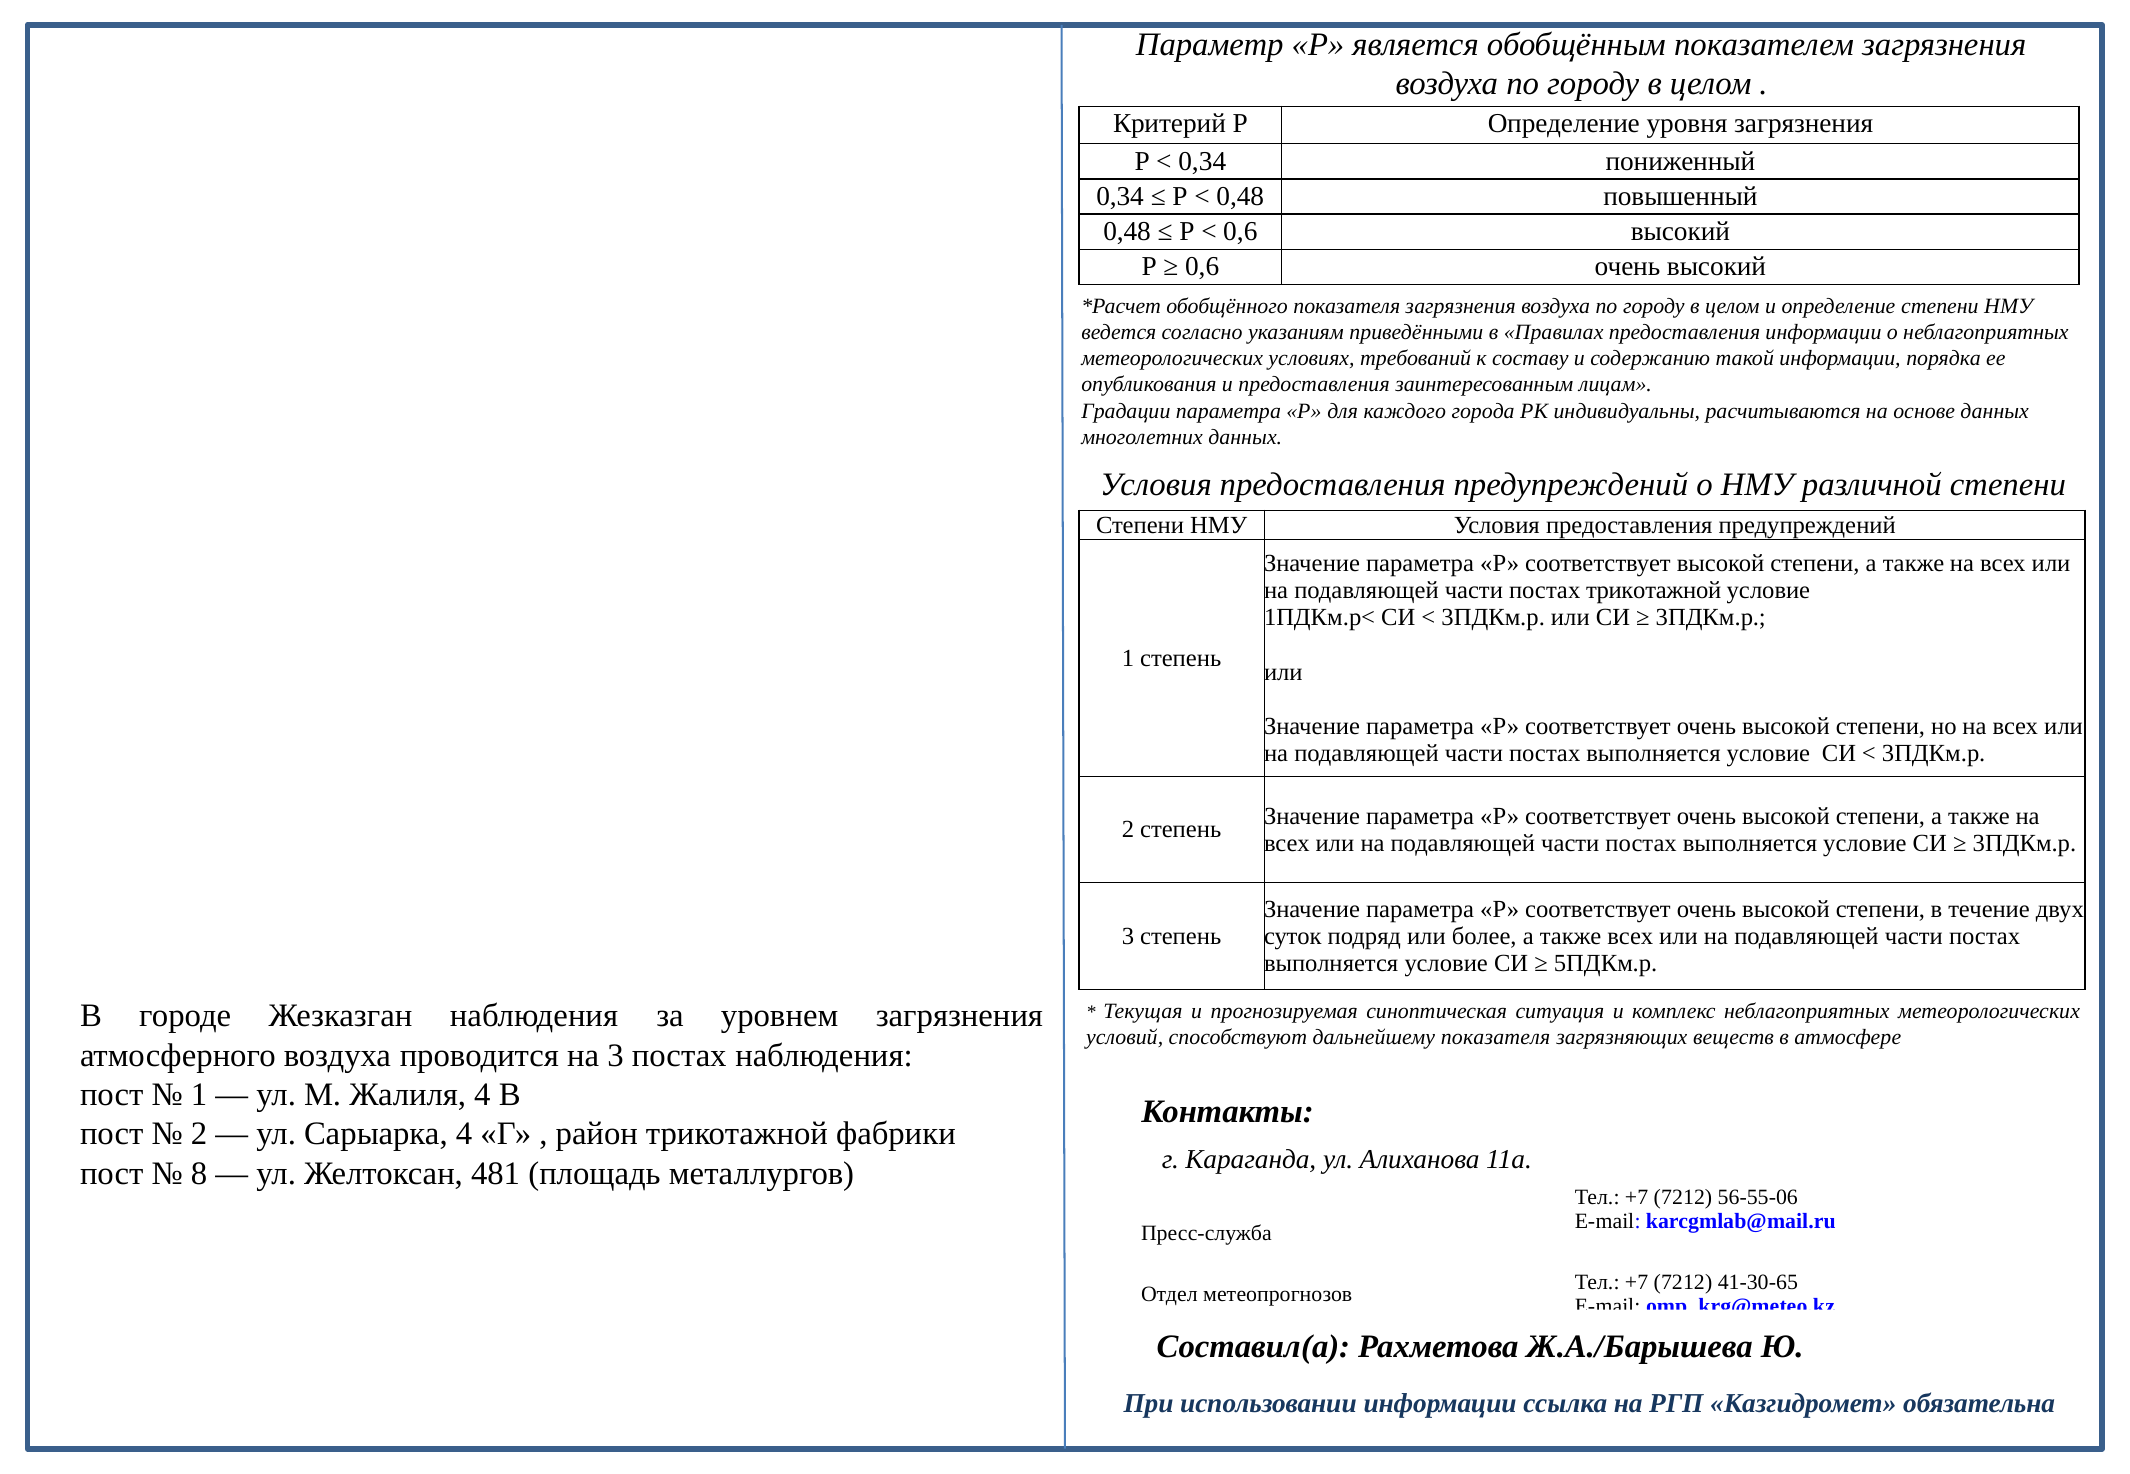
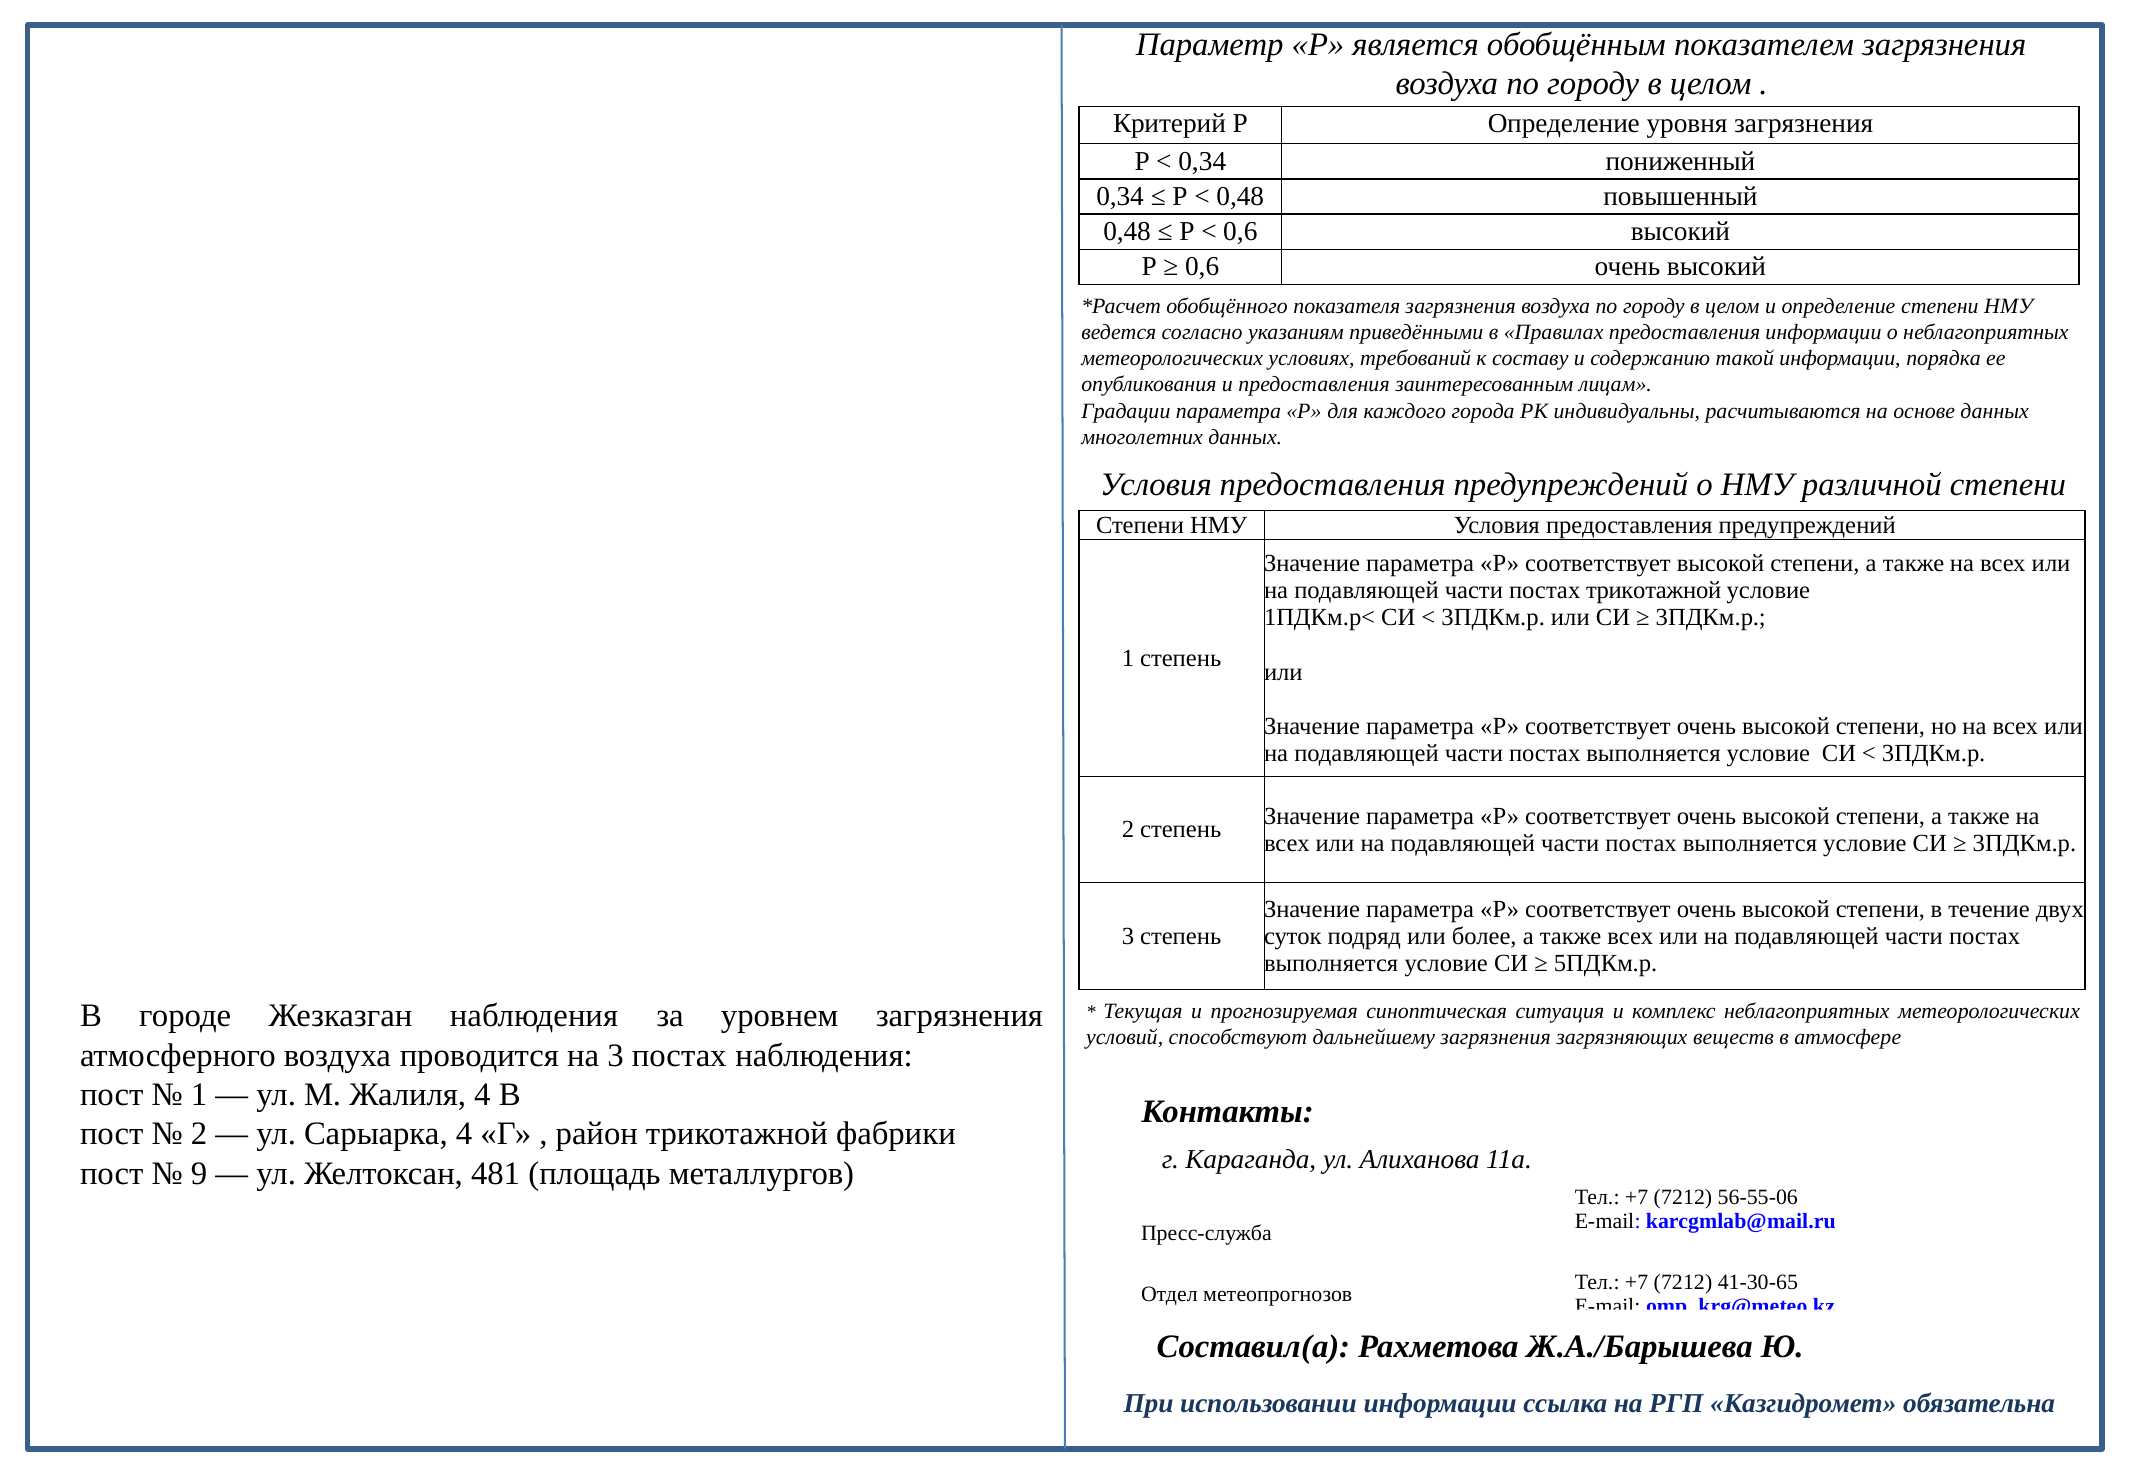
дальнейшему показателя: показателя -> загрязнения
8: 8 -> 9
